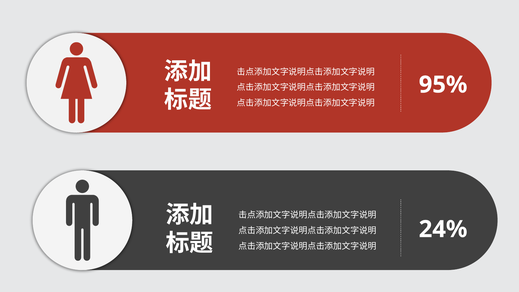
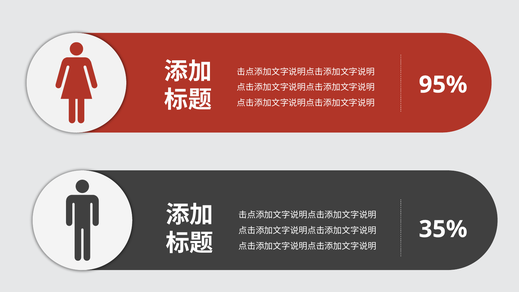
24%: 24% -> 35%
